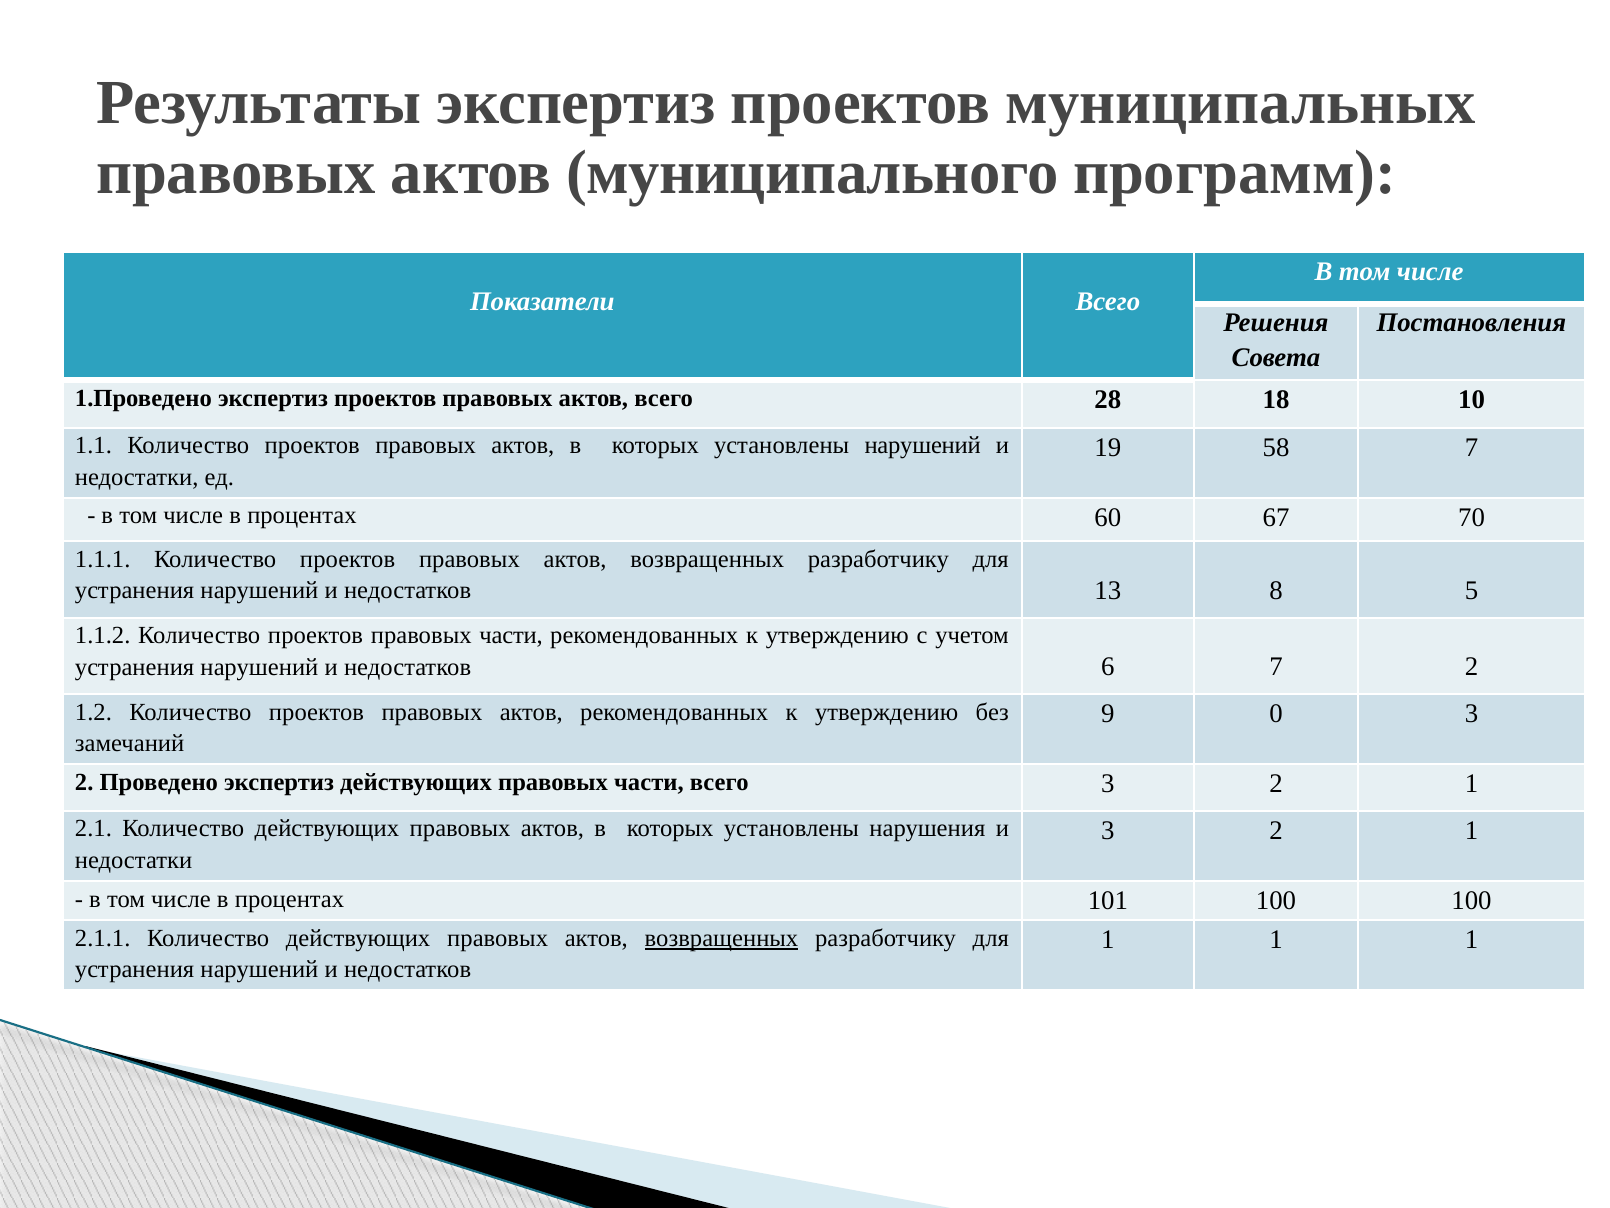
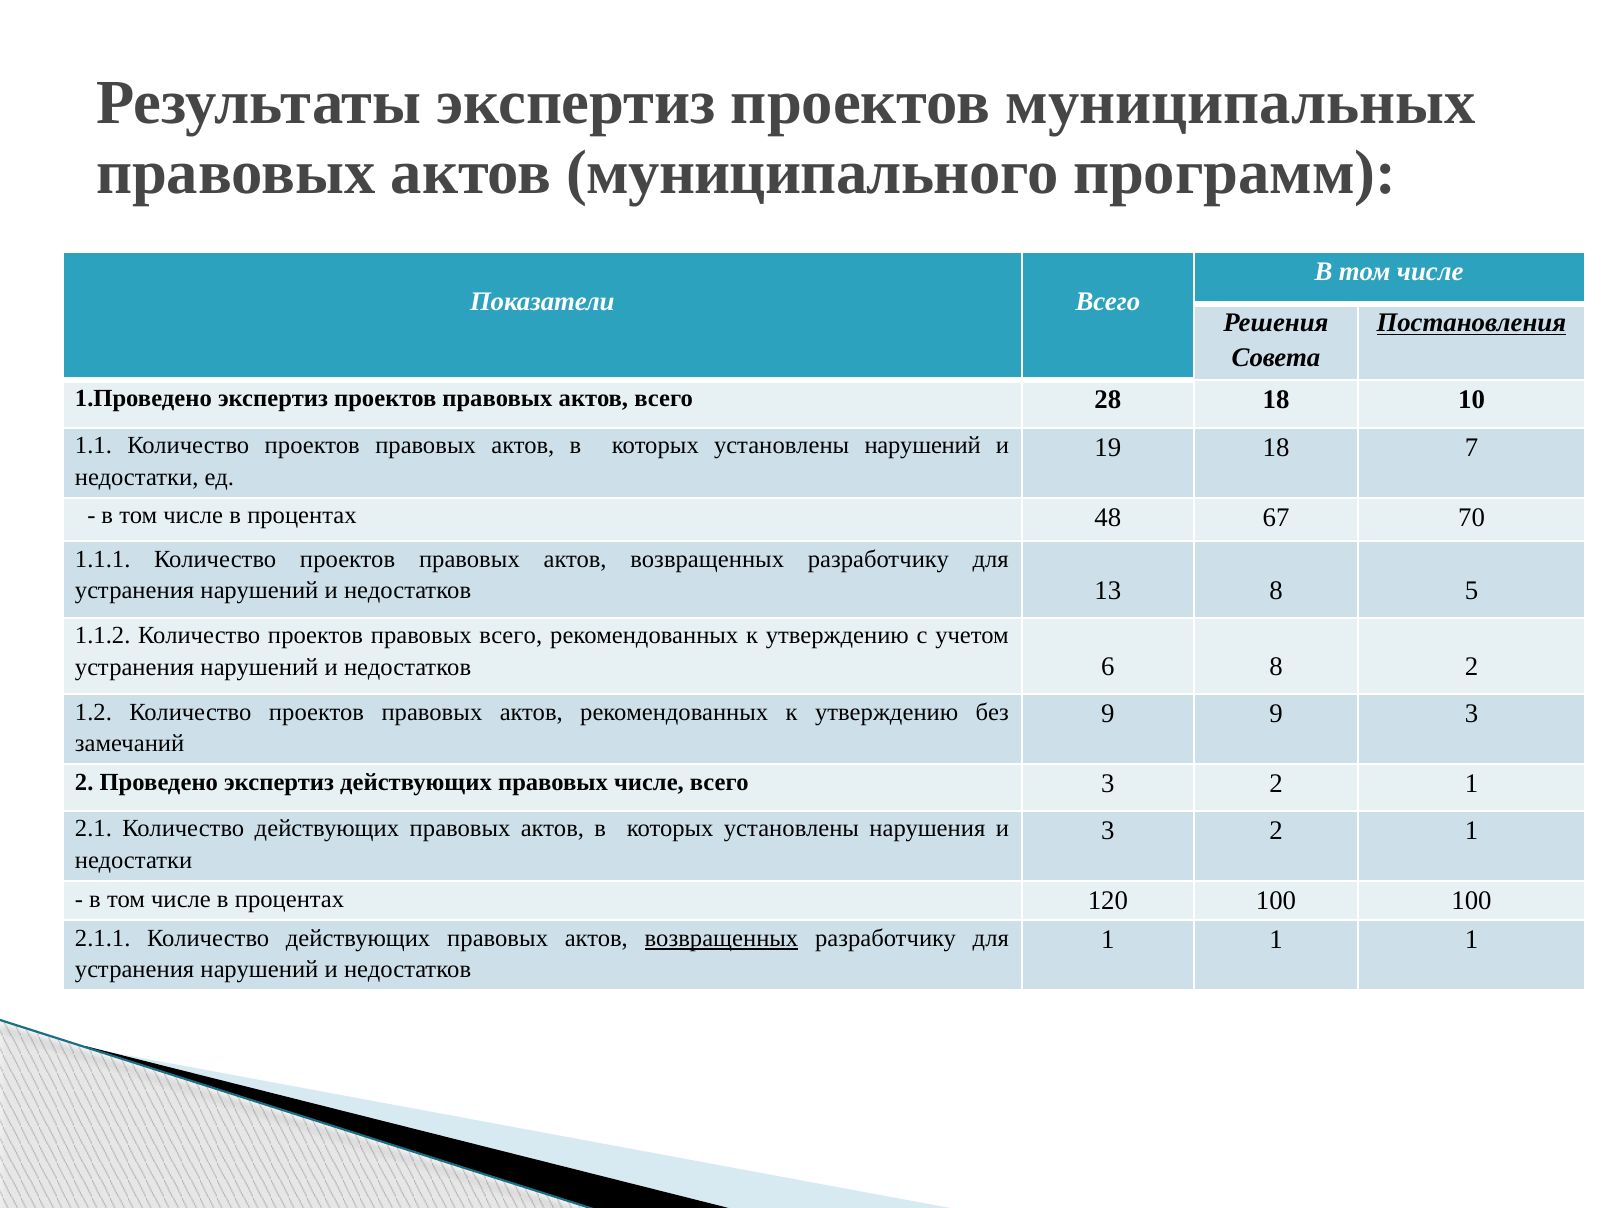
Постановления underline: none -> present
19 58: 58 -> 18
60: 60 -> 48
проектов правовых части: части -> всего
6 7: 7 -> 8
9 0: 0 -> 9
действующих правовых части: части -> числе
101: 101 -> 120
